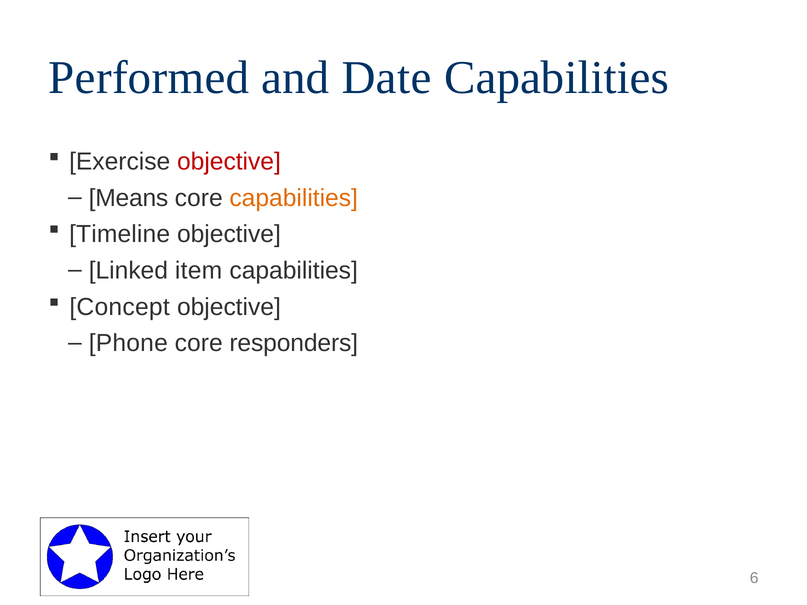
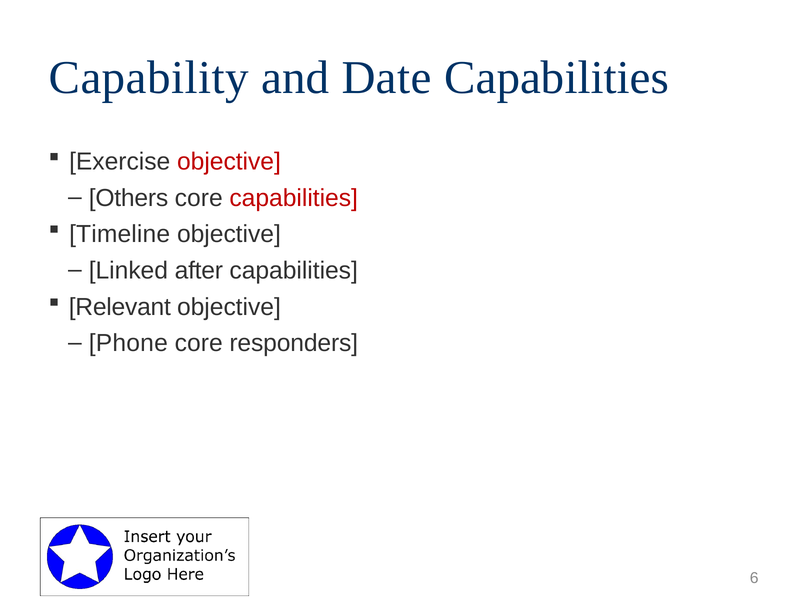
Performed: Performed -> Capability
Means: Means -> Others
capabilities at (294, 198) colour: orange -> red
item: item -> after
Concept: Concept -> Relevant
